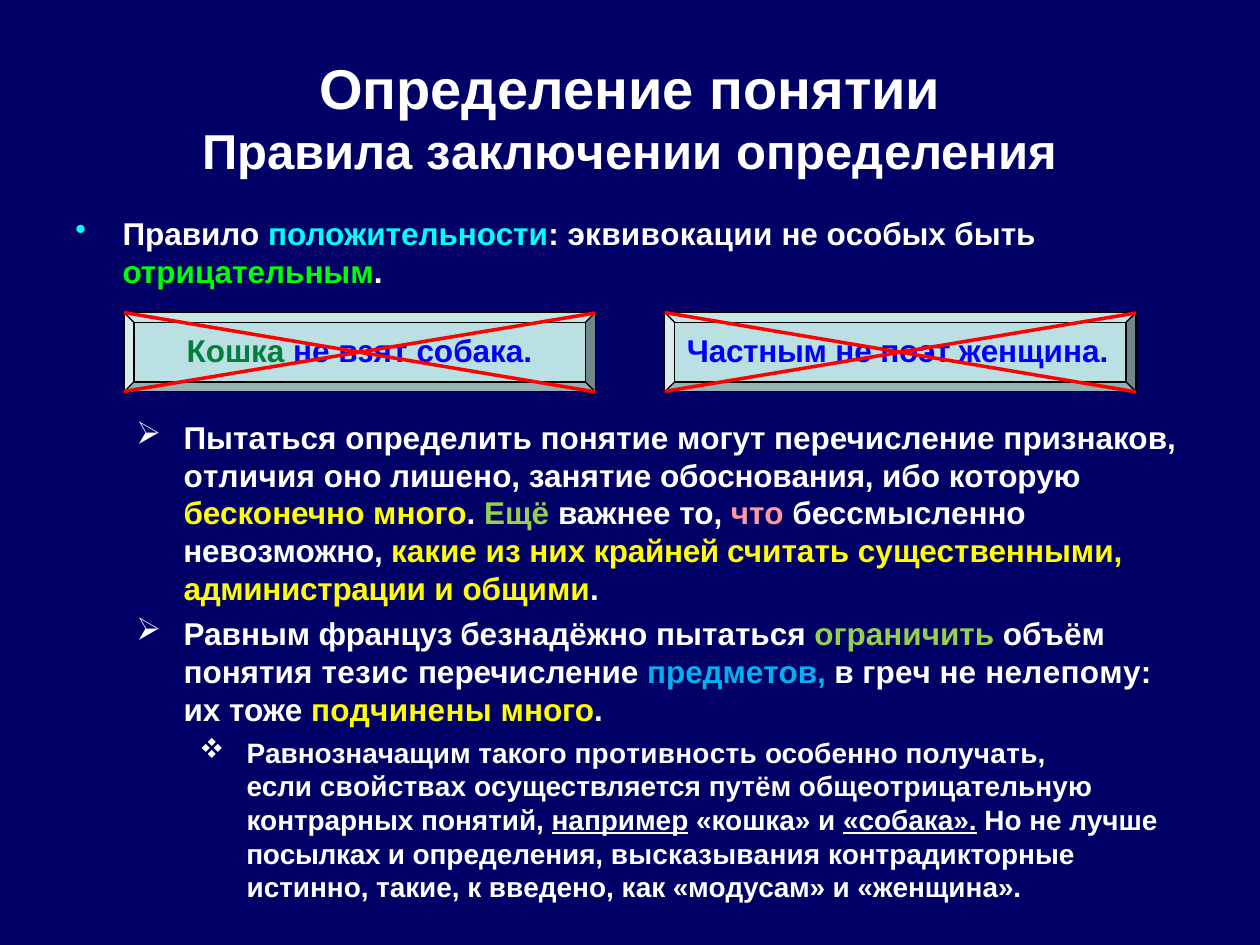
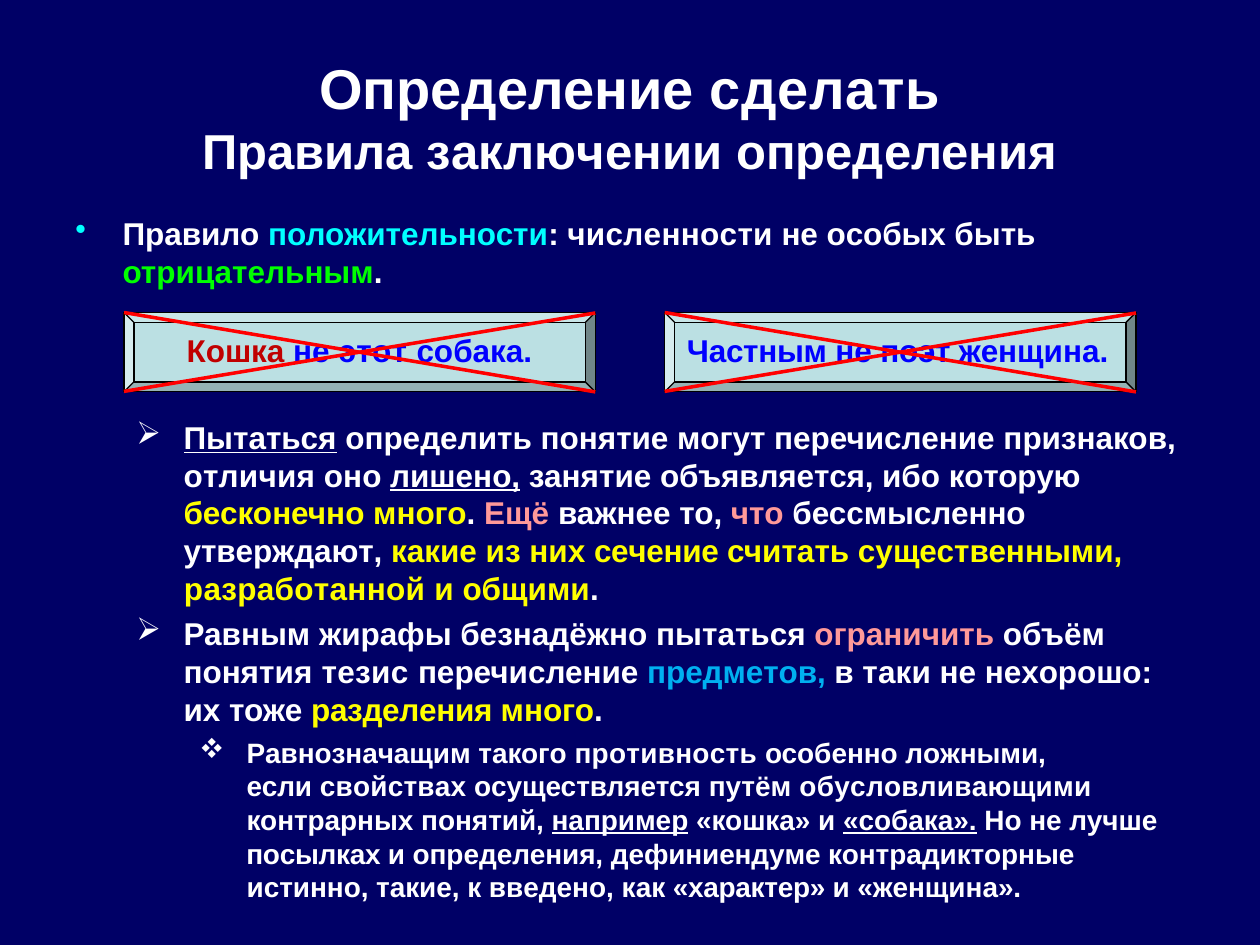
понятии: понятии -> сделать
эквивокации: эквивокации -> численности
Кошка at (236, 352) colour: green -> red
взят: взят -> этот
Пытаться at (260, 439) underline: none -> present
лишено underline: none -> present
обоснования: обоснования -> объявляется
Ещё colour: light green -> pink
невозможно: невозможно -> утверждают
крайней: крайней -> сечение
администрации: администрации -> разработанной
француз: француз -> жирафы
ограничить colour: light green -> pink
греч: греч -> таки
нелепому: нелепому -> нехорошо
подчинены: подчинены -> разделения
получать: получать -> ложными
общеотрицательную: общеотрицательную -> обусловливающими
высказывания: высказывания -> дефиниендуме
модусам: модусам -> характер
